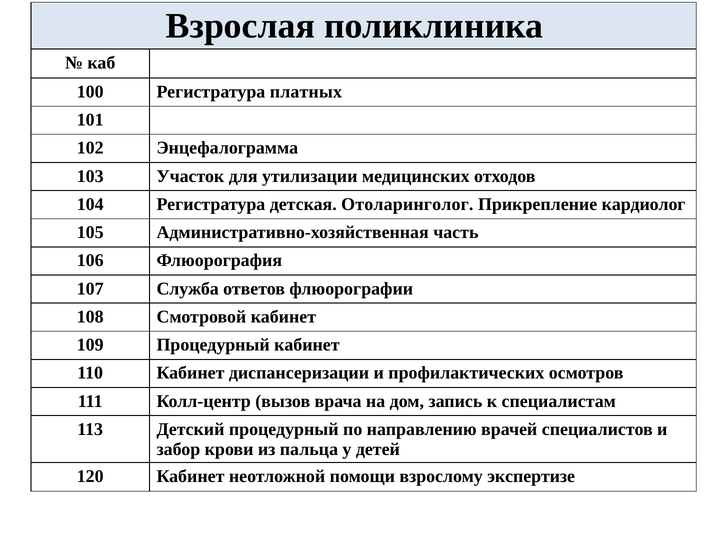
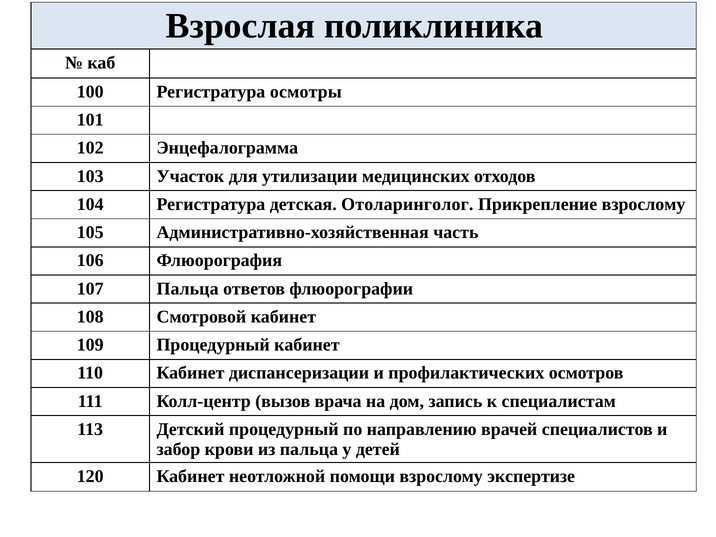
платных: платных -> осмотры
Прикрепление кардиолог: кардиолог -> взрослому
107 Служба: Служба -> Пальца
